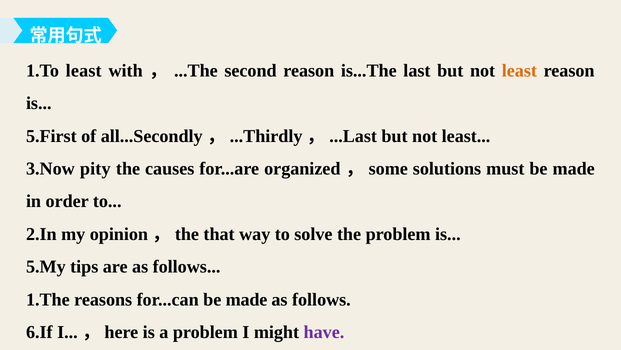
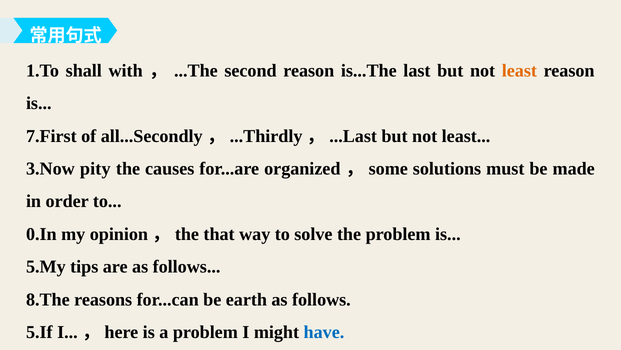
1.To least: least -> shall
5.First: 5.First -> 7.First
2.In: 2.In -> 0.In
1.The: 1.The -> 8.The
for...can be made: made -> earth
6.If: 6.If -> 5.If
have colour: purple -> blue
